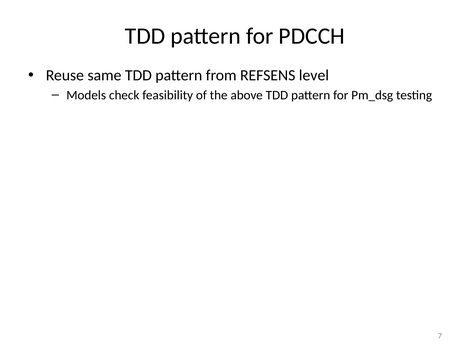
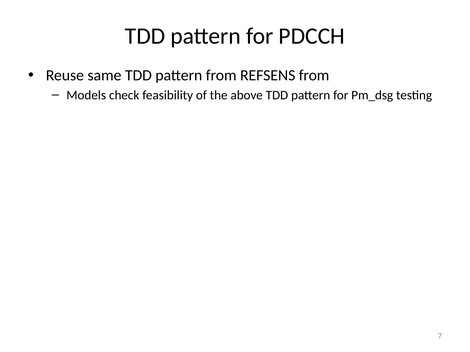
REFSENS level: level -> from
